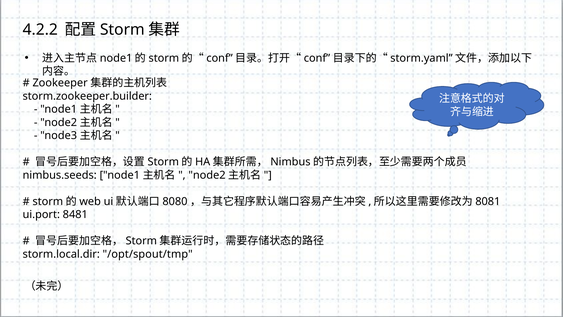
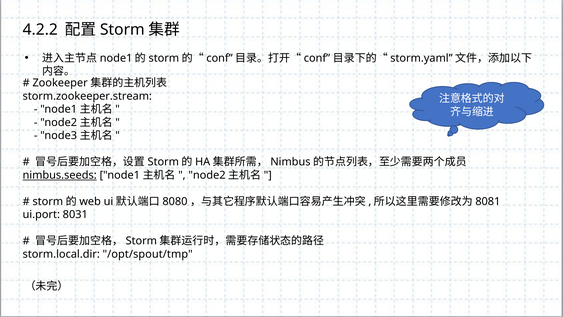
storm.zookeeper.builder: storm.zookeeper.builder -> storm.zookeeper.stream
nimbus.seeds underline: none -> present
8481: 8481 -> 8031
